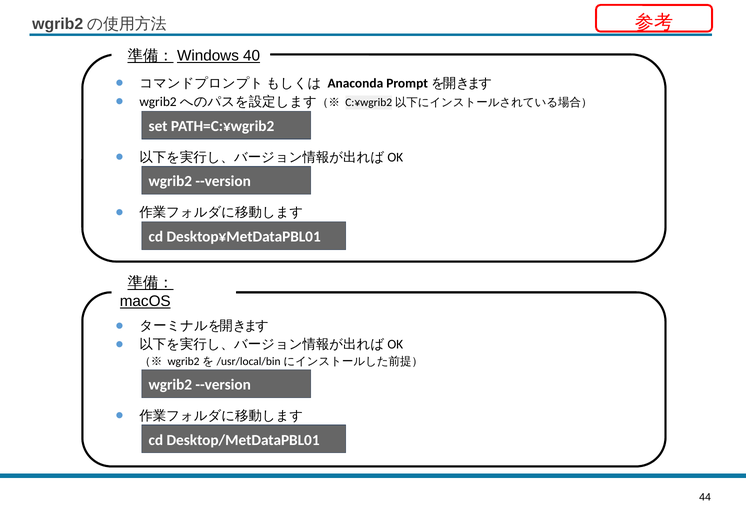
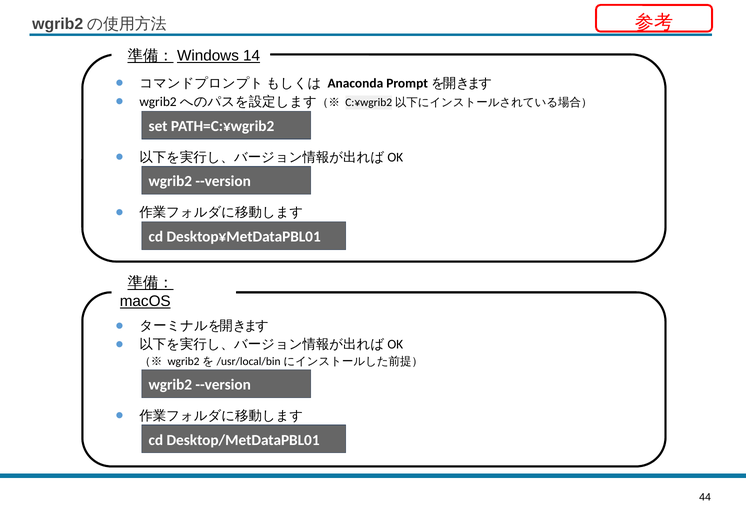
40: 40 -> 14
